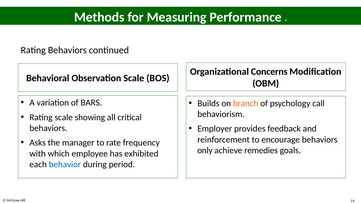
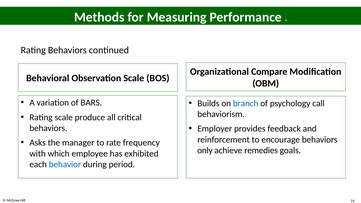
Concerns: Concerns -> Compare
branch colour: orange -> blue
showing: showing -> produce
